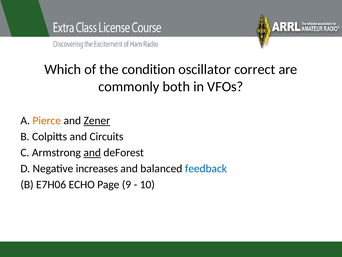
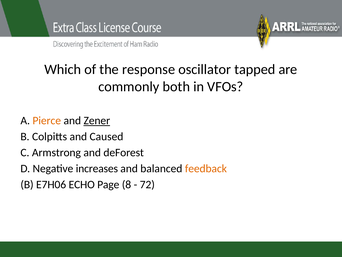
condition: condition -> response
correct: correct -> tapped
Circuits: Circuits -> Caused
and at (92, 152) underline: present -> none
feedback colour: blue -> orange
9: 9 -> 8
10: 10 -> 72
